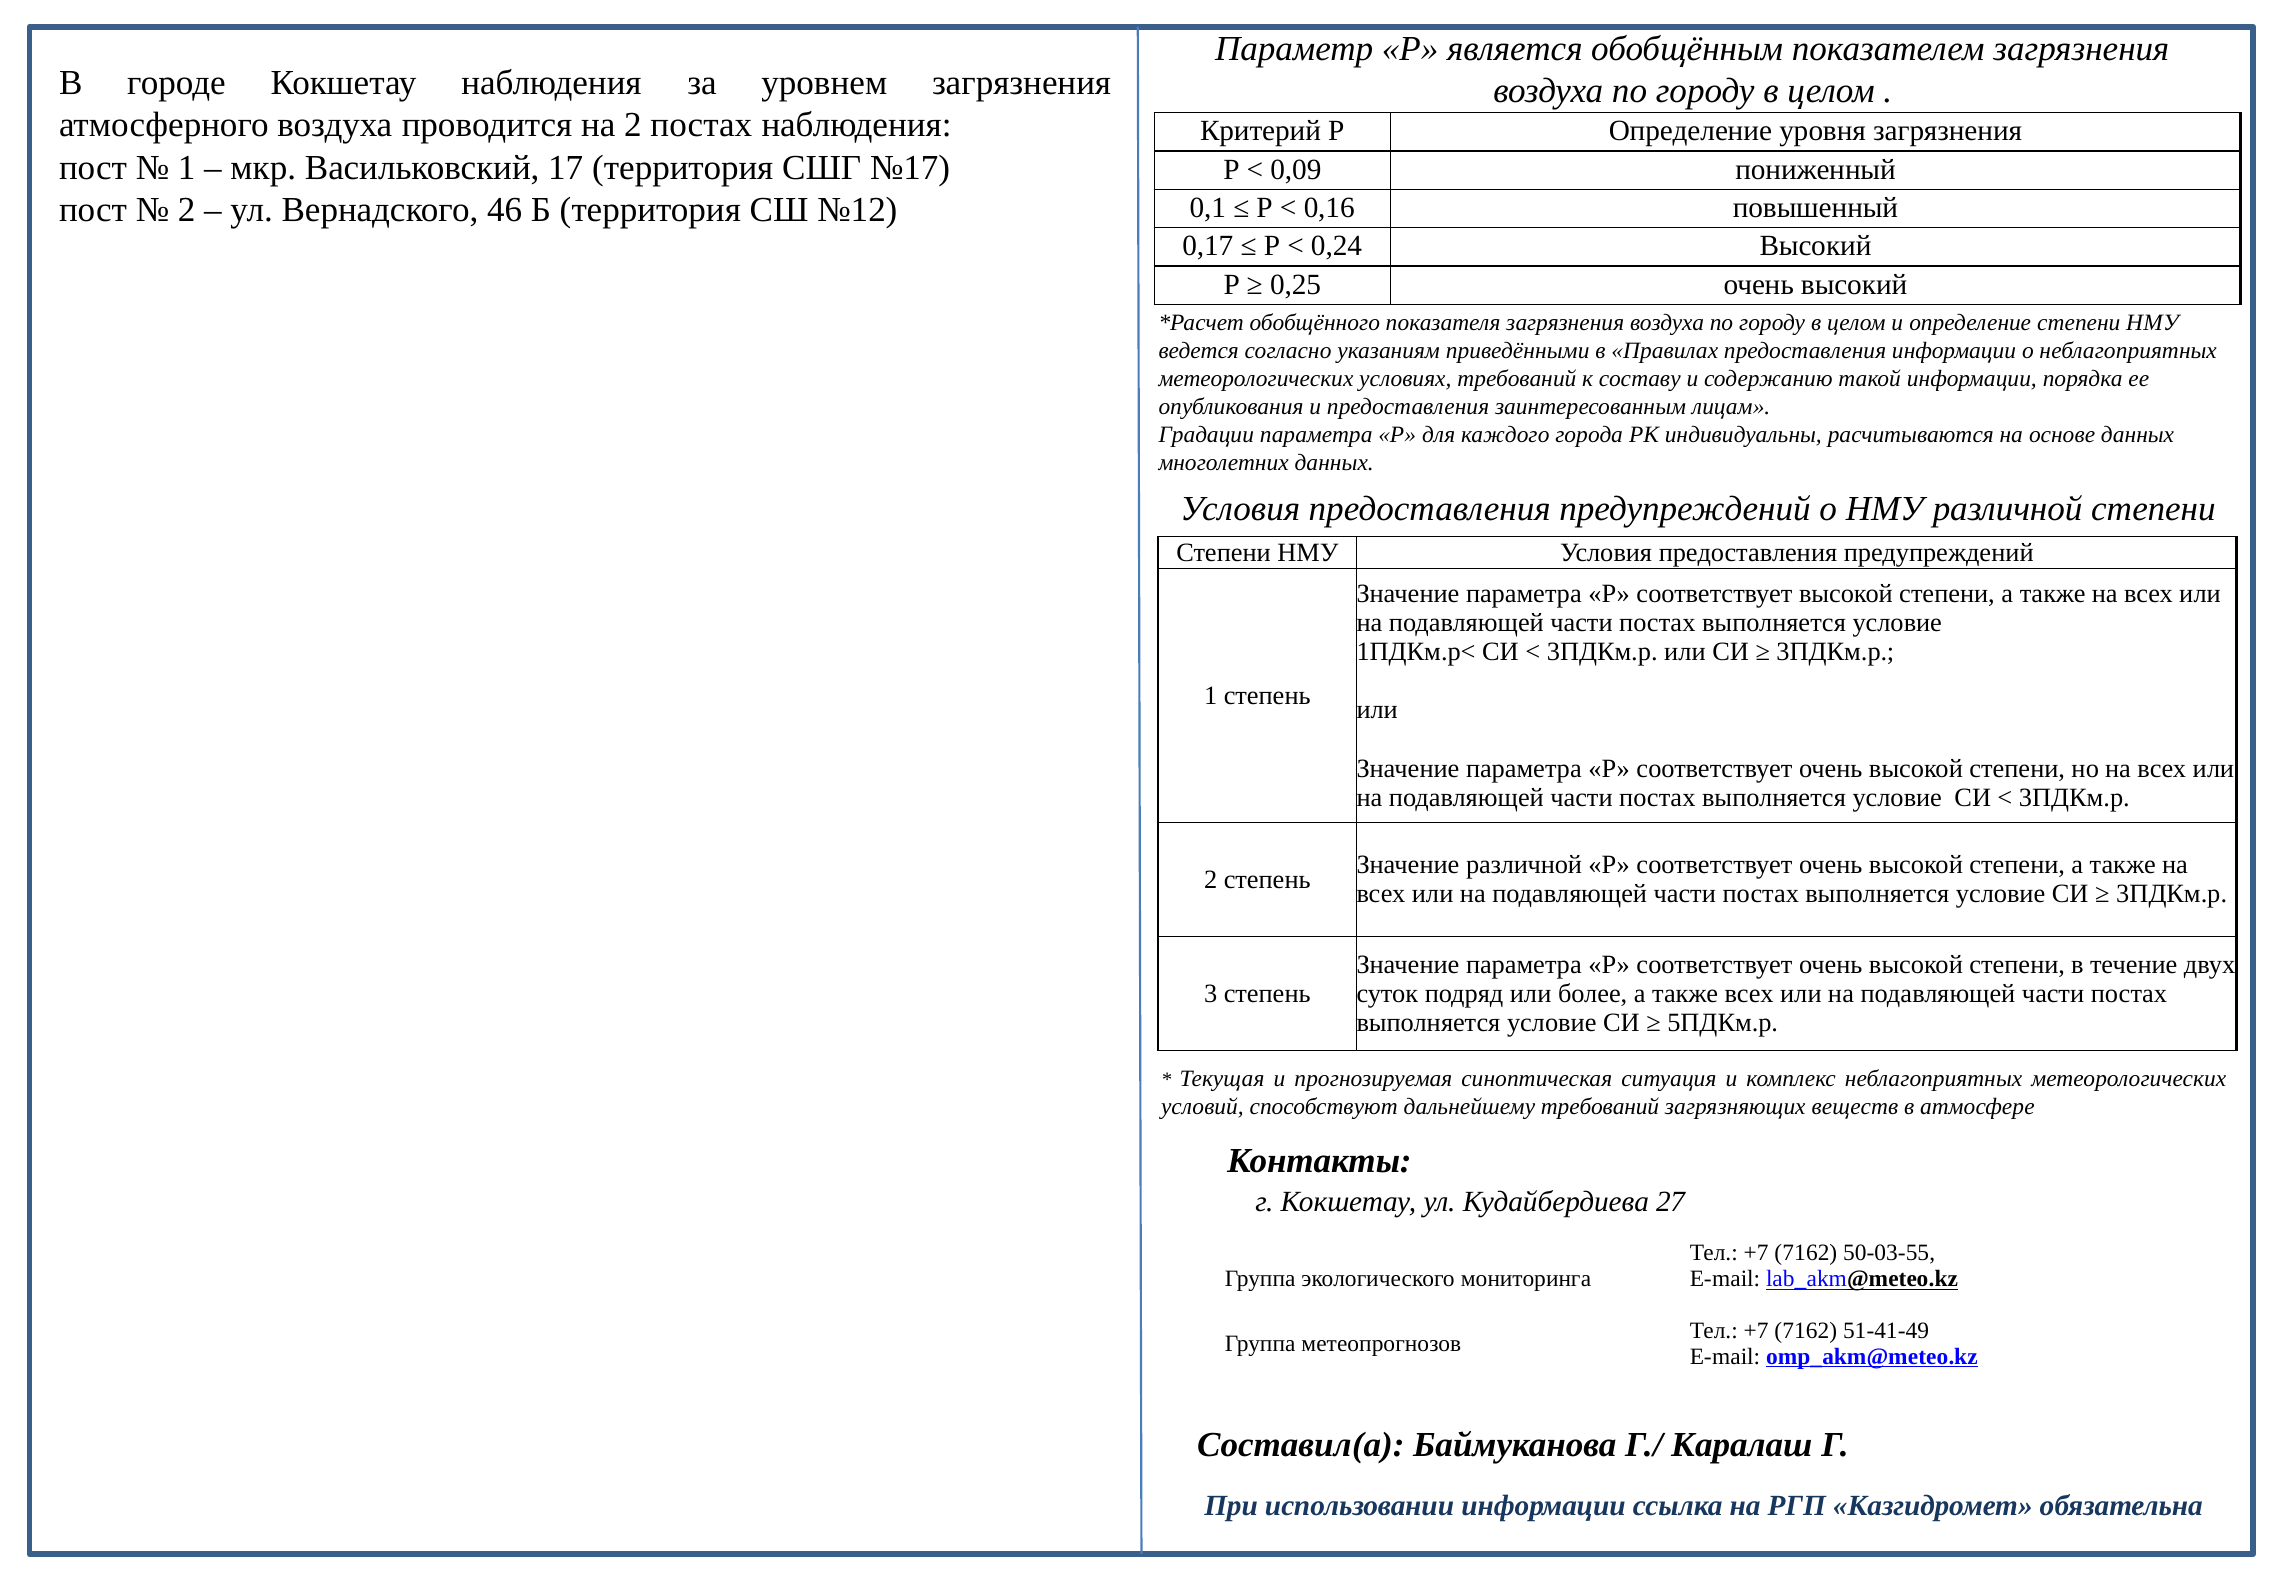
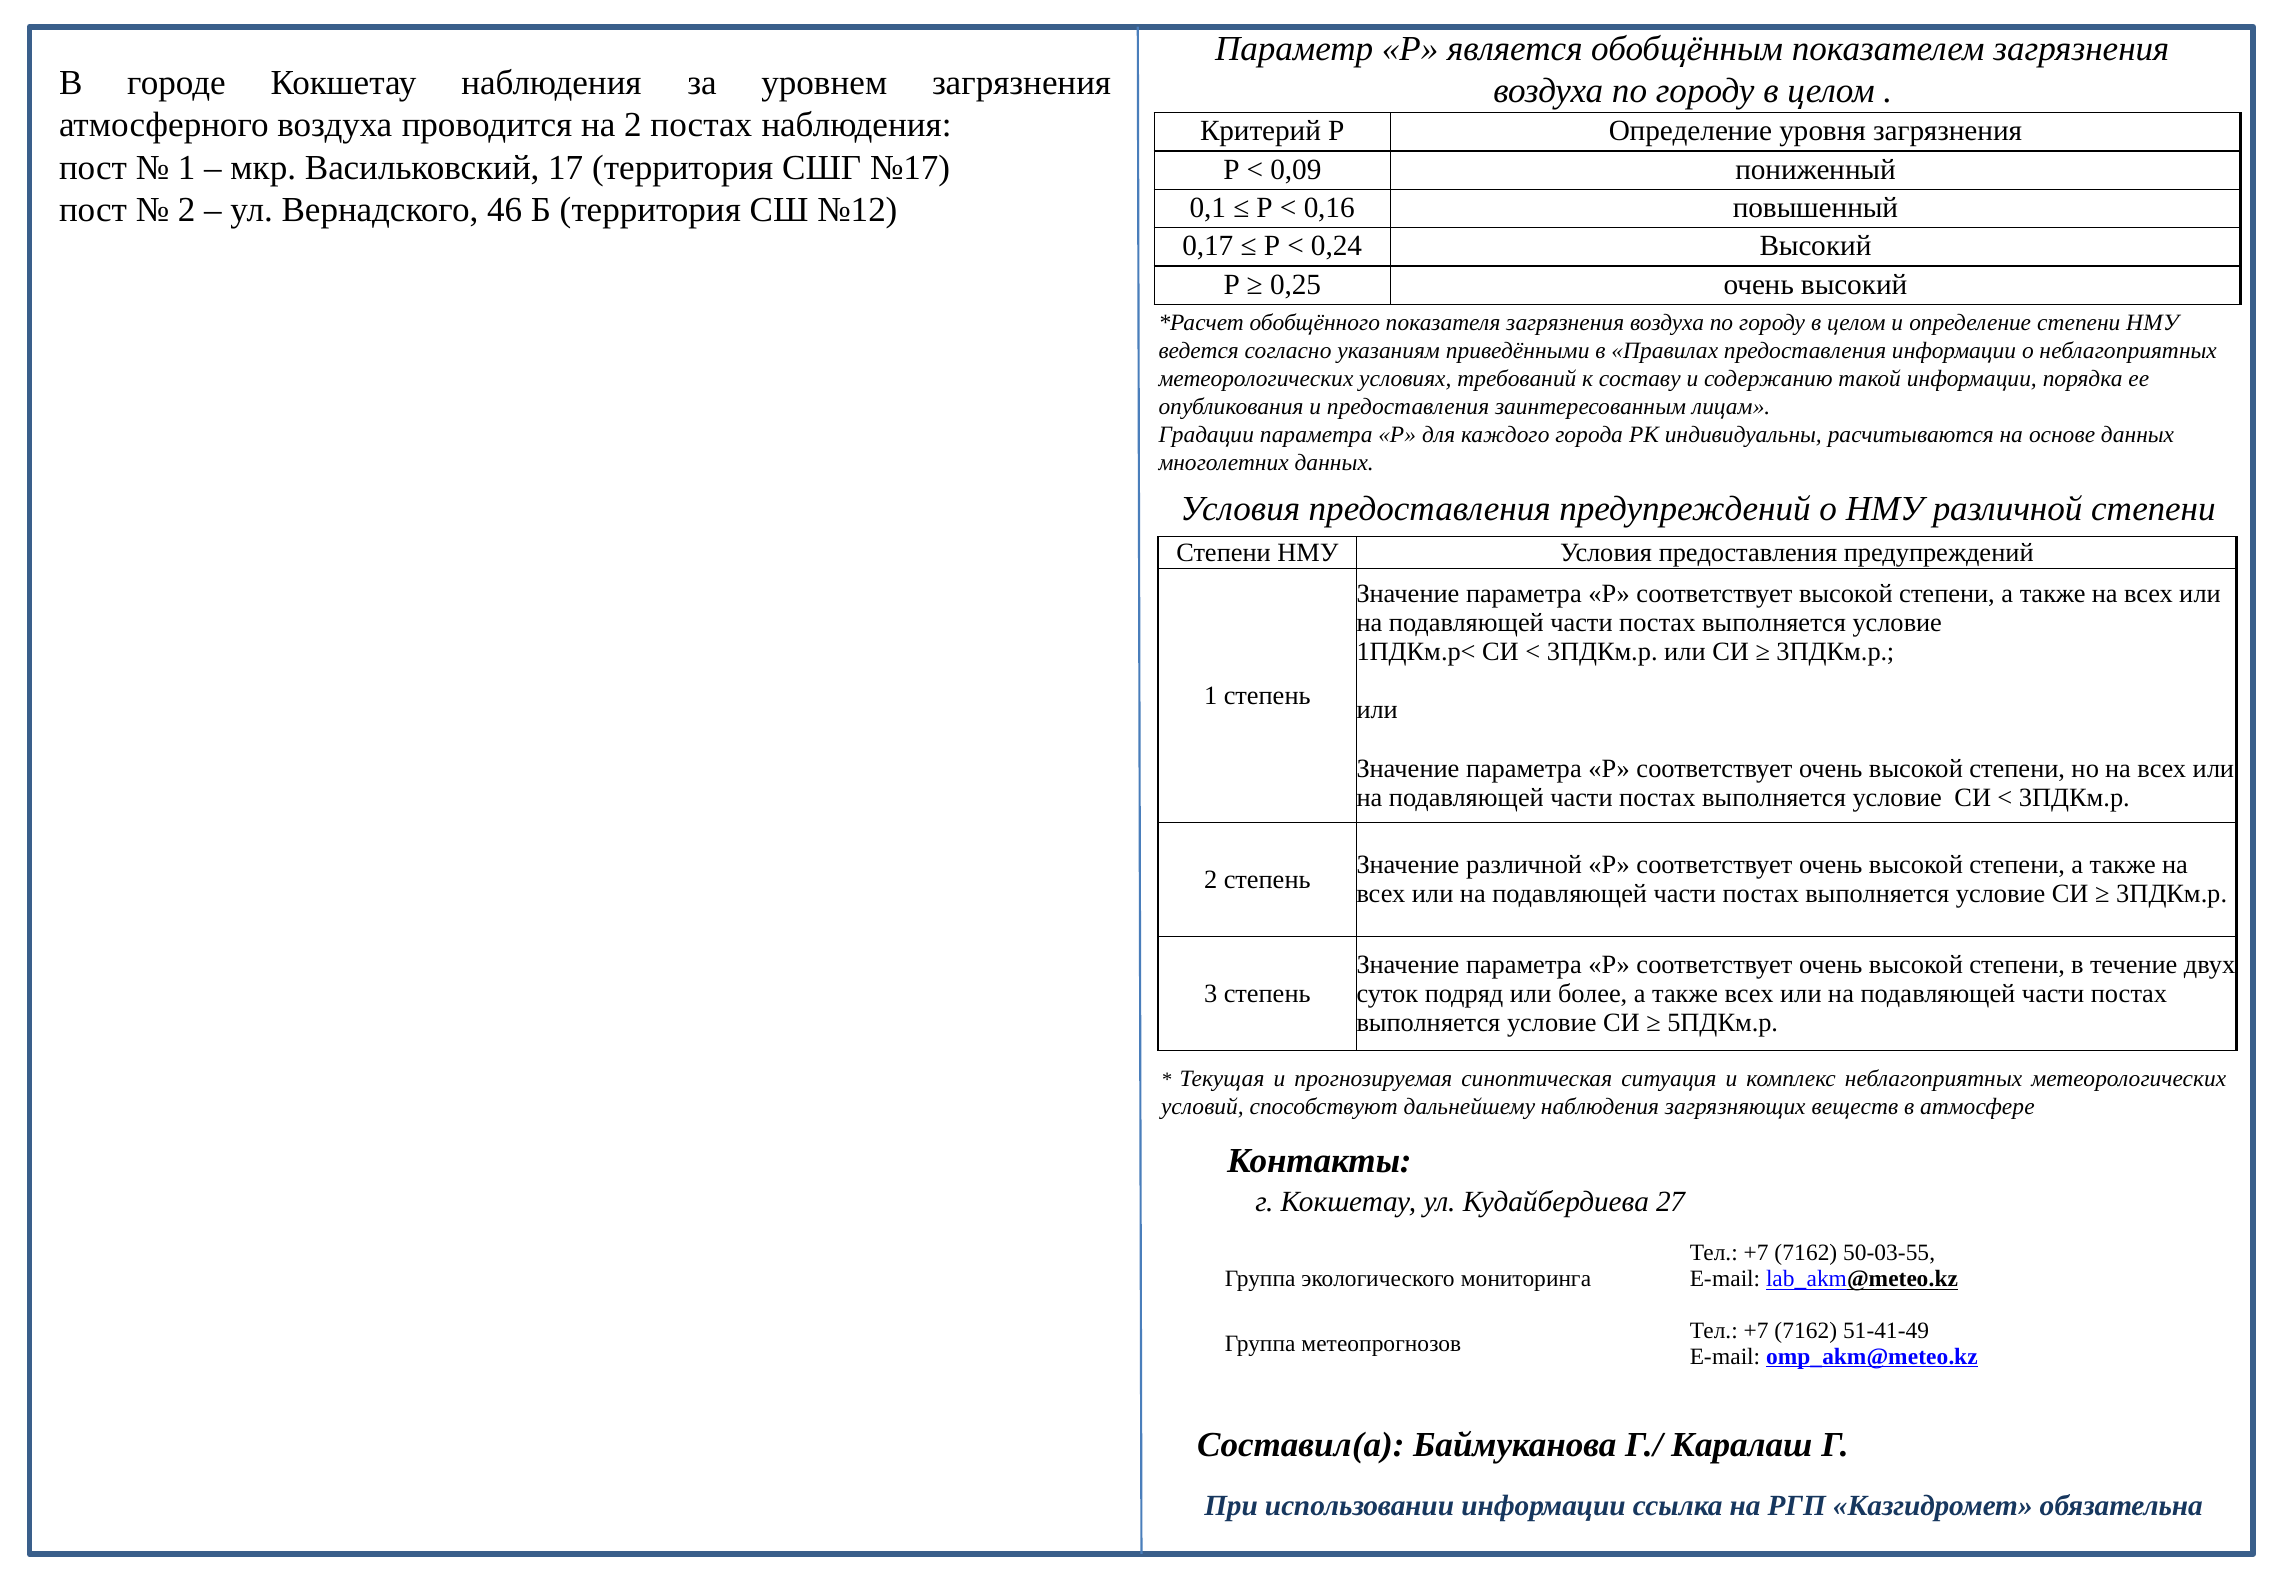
дальнейшему требований: требований -> наблюдения
